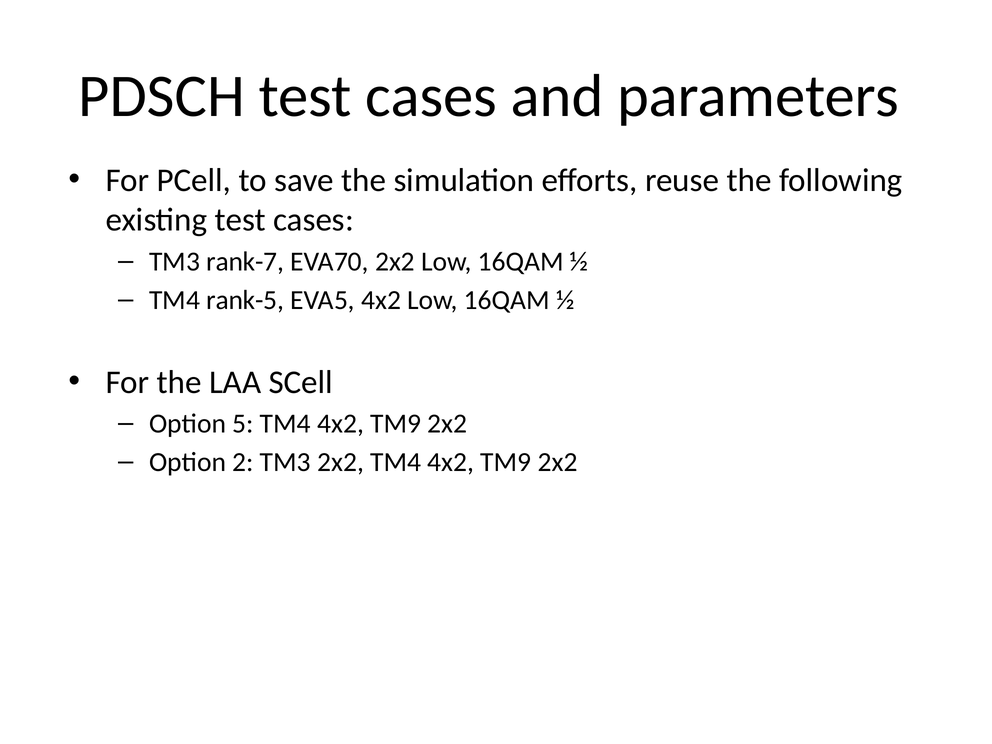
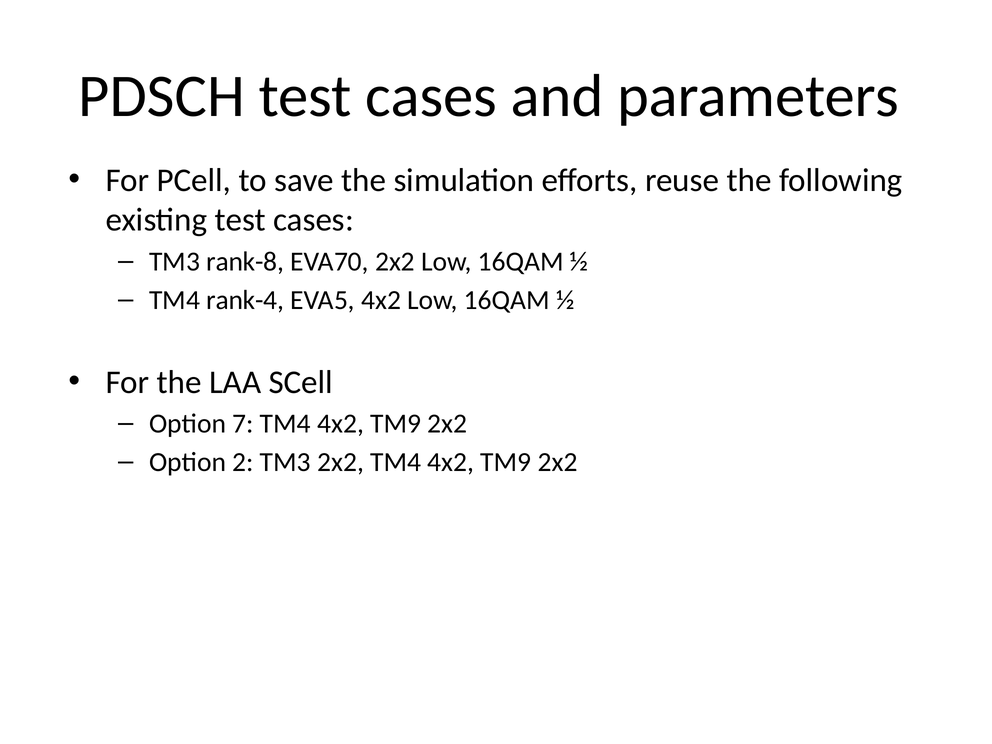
rank-7: rank-7 -> rank-8
rank-5: rank-5 -> rank-4
5: 5 -> 7
